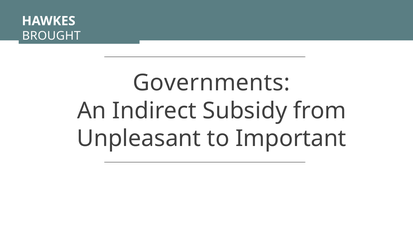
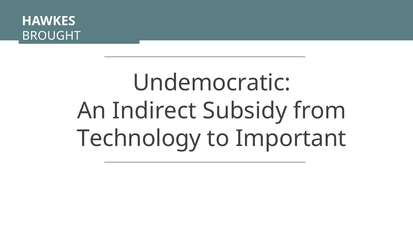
Governments: Governments -> Undemocratic
Unpleasant: Unpleasant -> Technology
